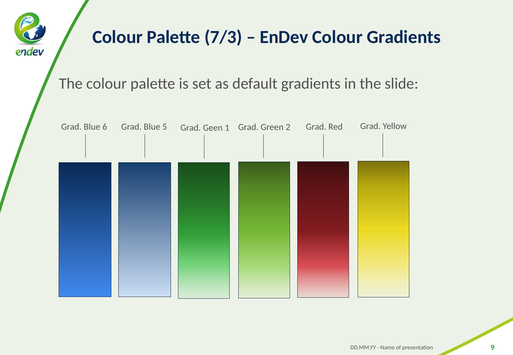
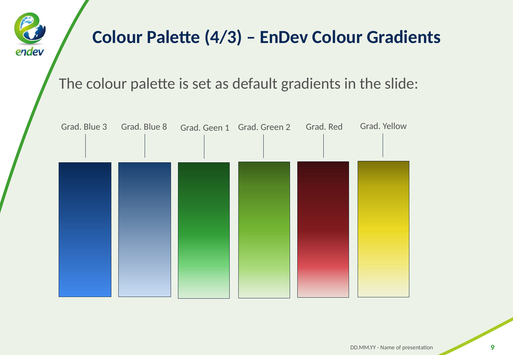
7/3: 7/3 -> 4/3
6: 6 -> 3
5: 5 -> 8
